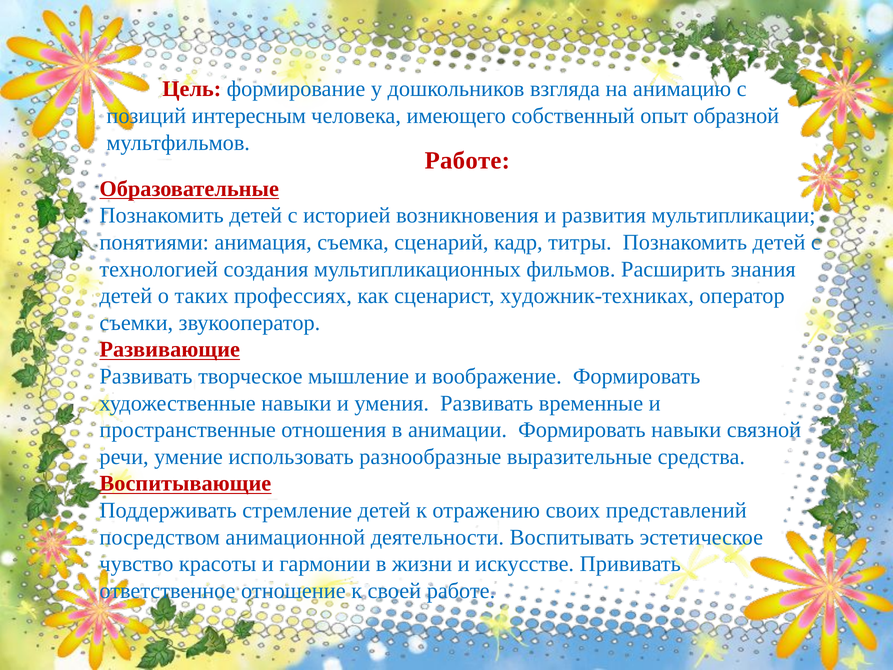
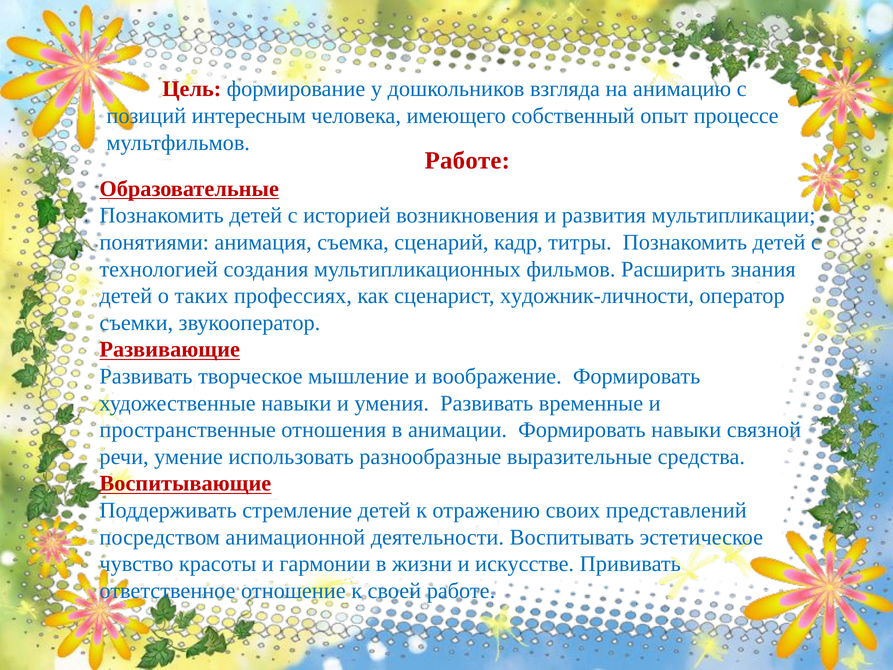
образной: образной -> процессе
художник-техниках: художник-техниках -> художник-личности
